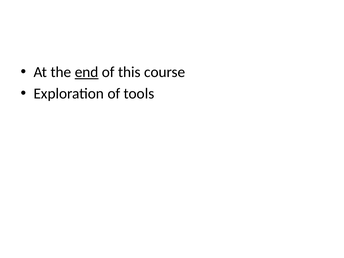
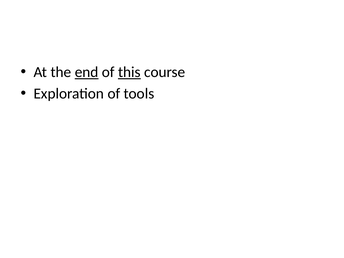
this underline: none -> present
